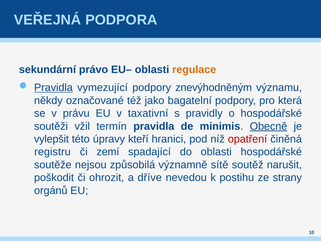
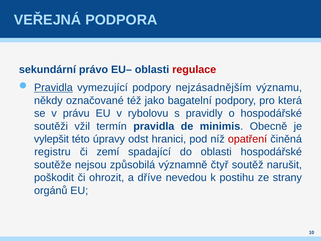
regulace colour: orange -> red
znevýhodněným: znevýhodněným -> nejzásadnějším
taxativní: taxativní -> rybolovu
Obecně underline: present -> none
kteří: kteří -> odst
sítě: sítě -> čtyř
